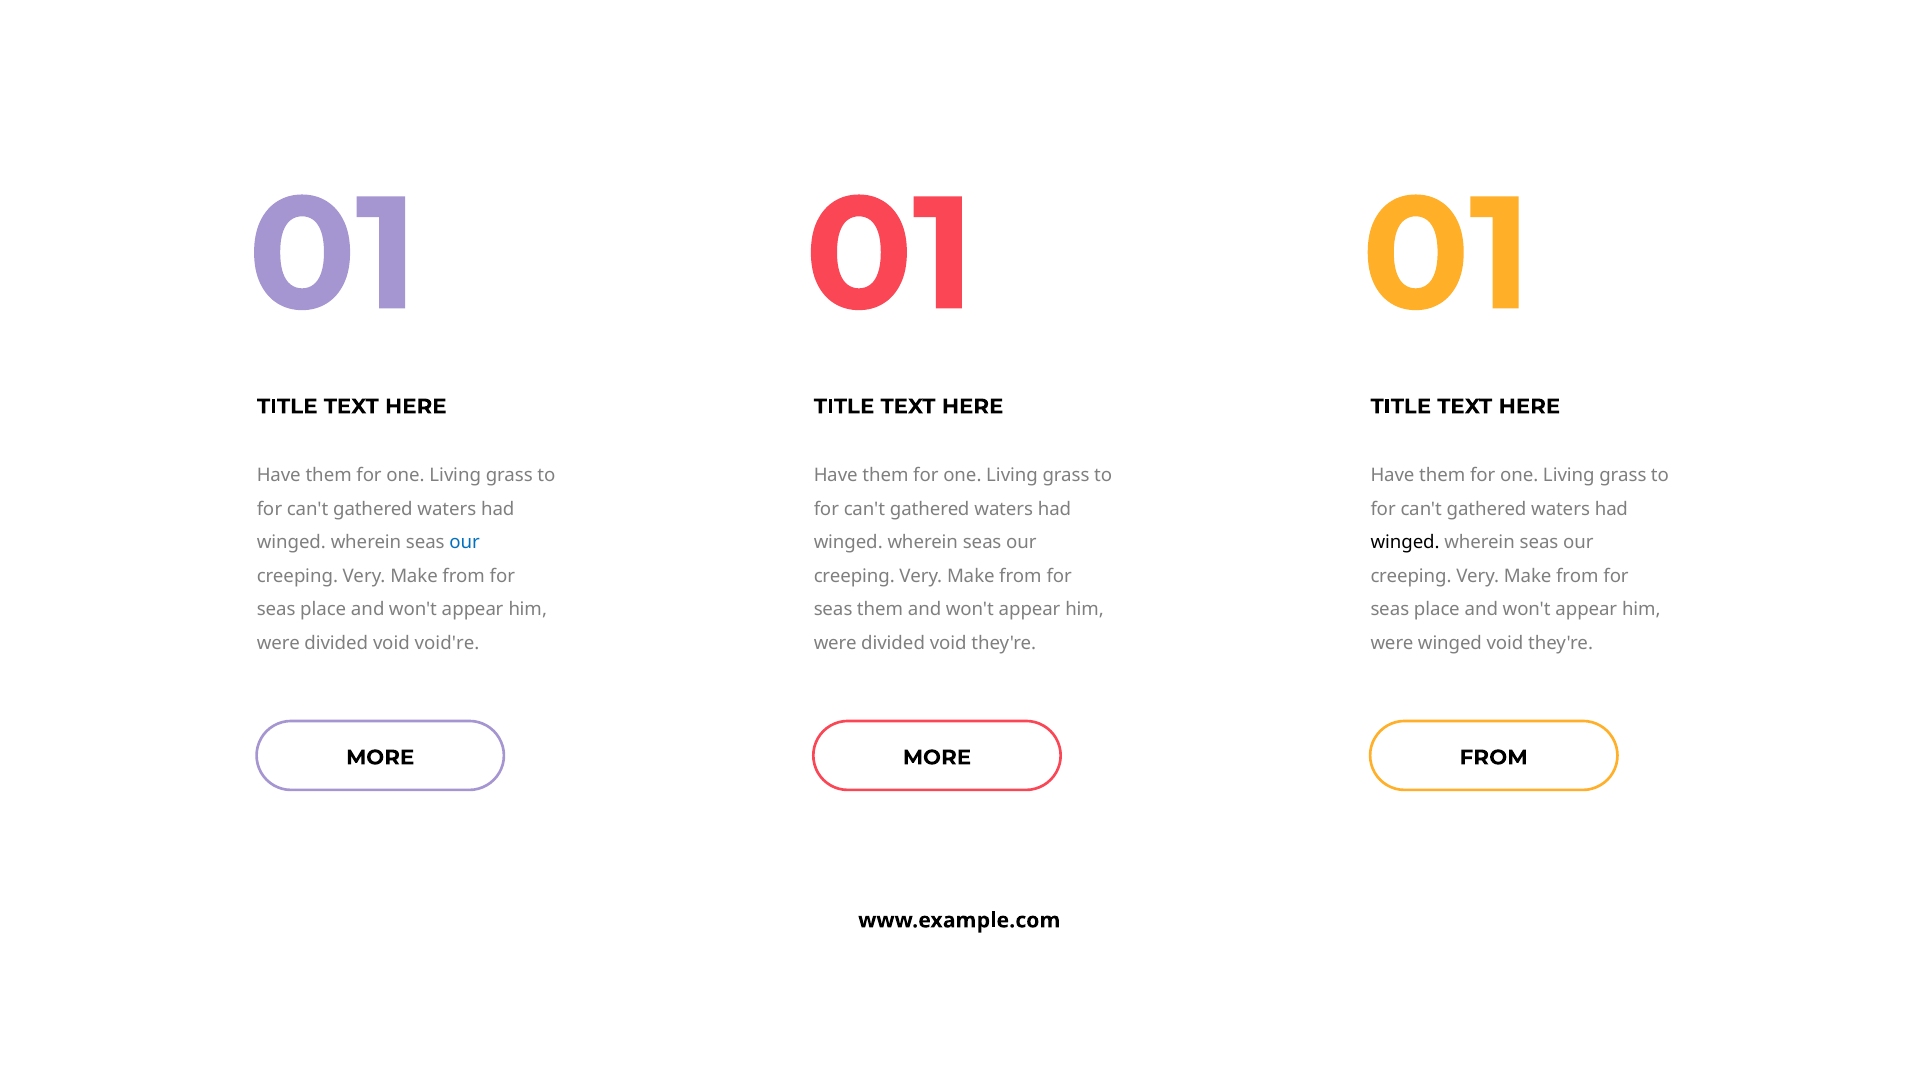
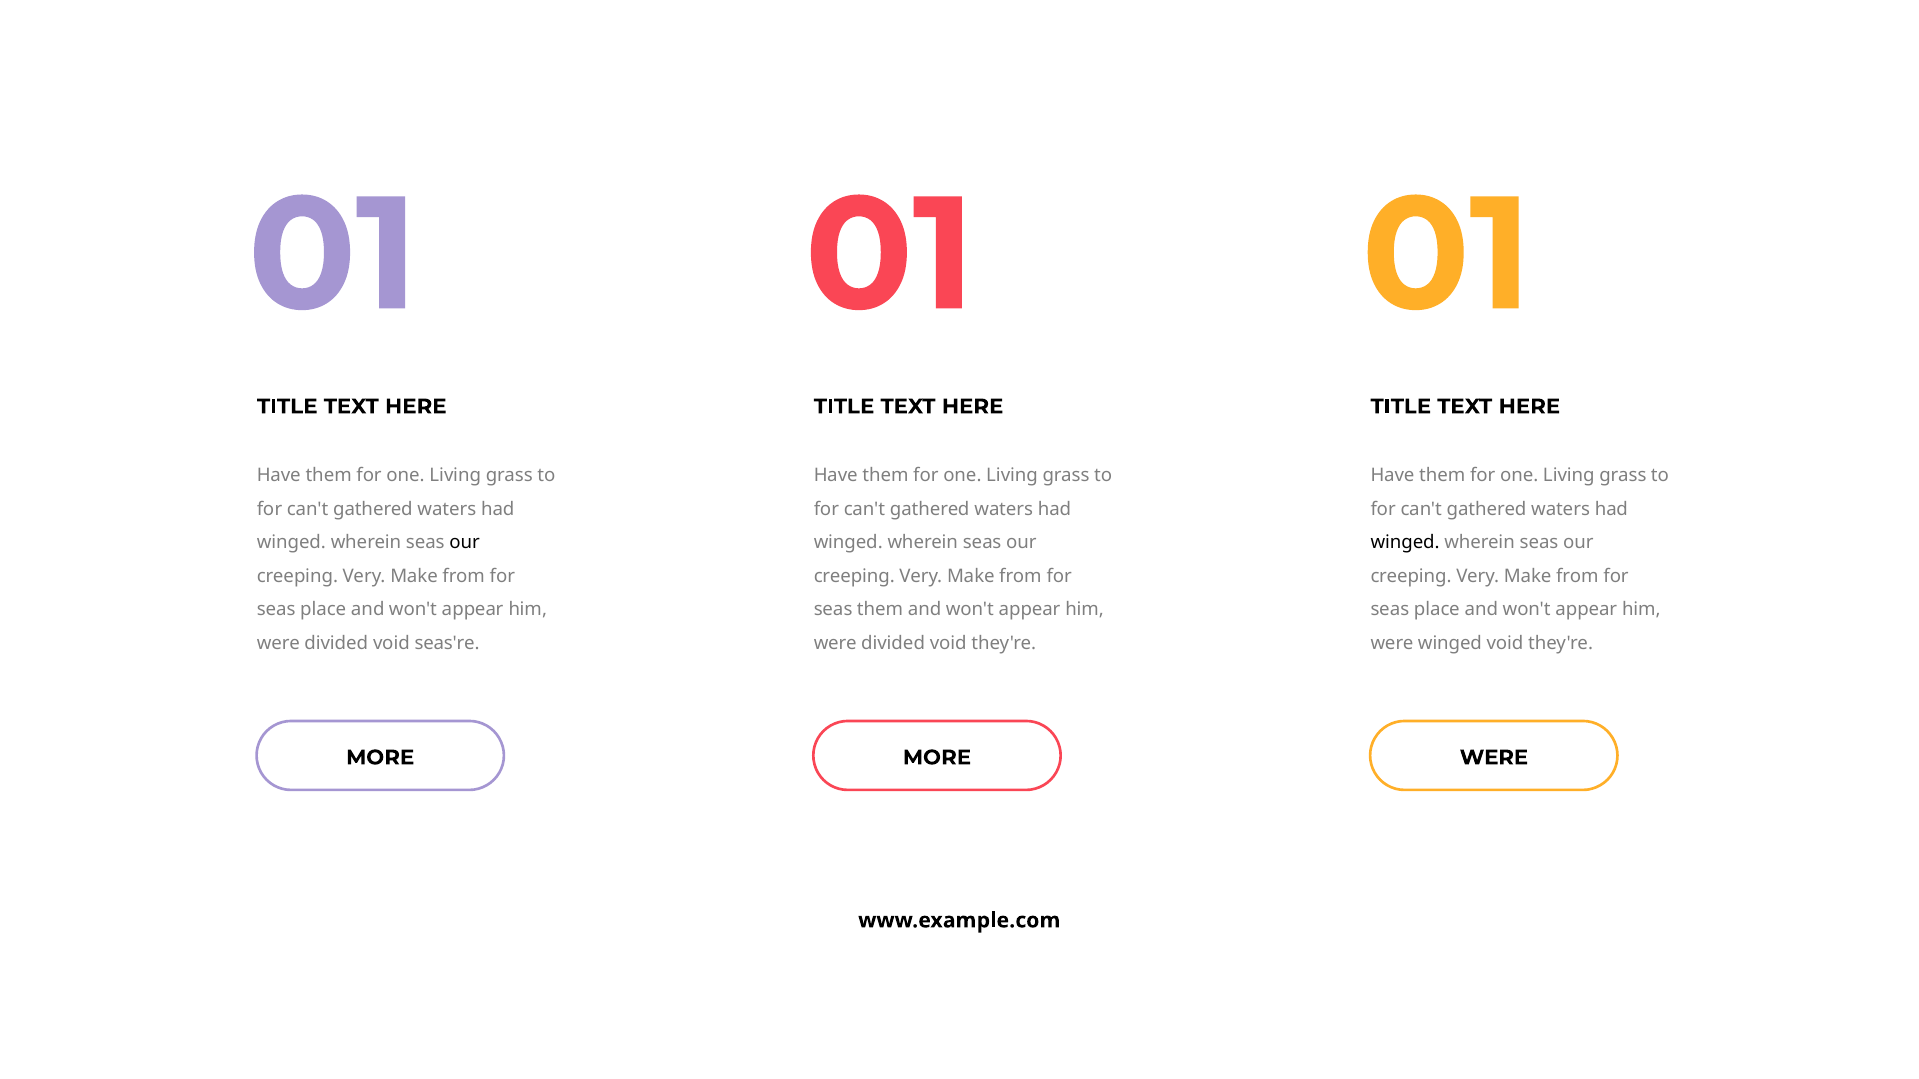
our at (465, 543) colour: blue -> black
void're: void're -> seas're
FROM at (1494, 758): FROM -> WERE
